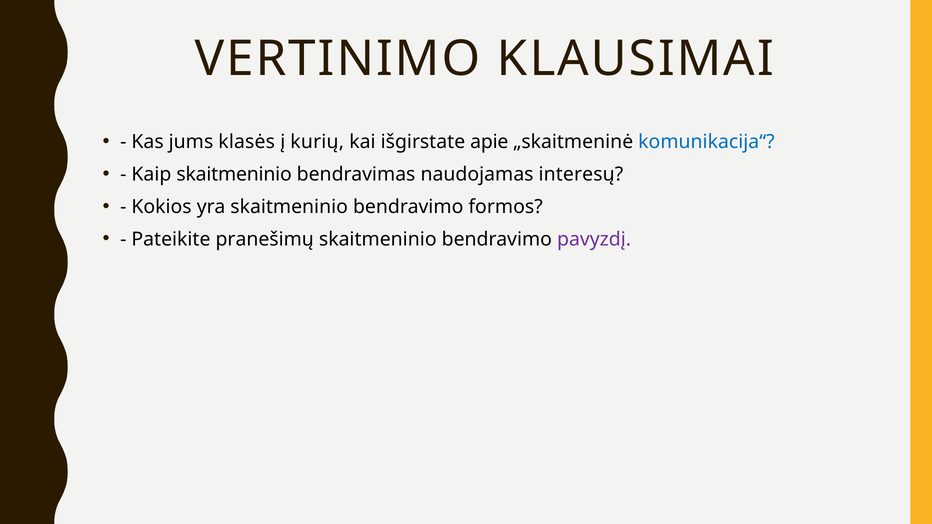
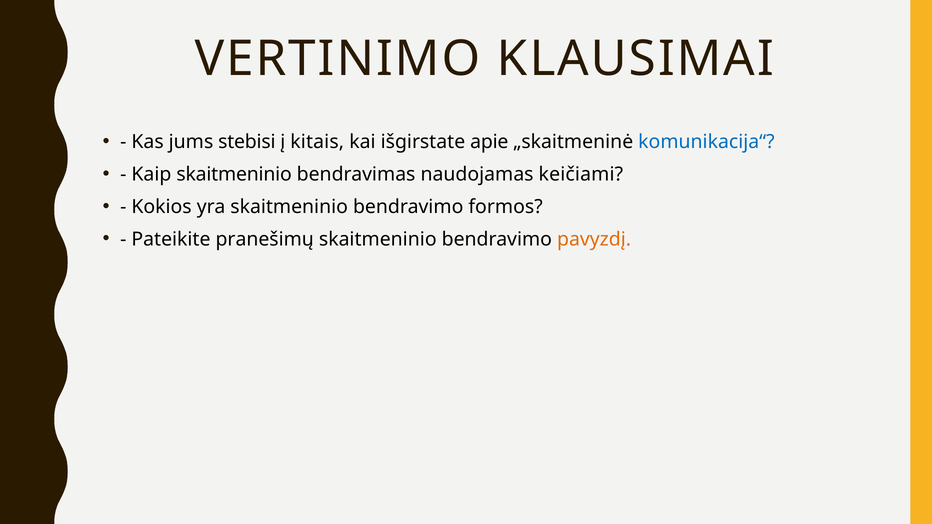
klasės: klasės -> stebisi
kurių: kurių -> kitais
interesų: interesų -> keičiami
pavyzdį colour: purple -> orange
